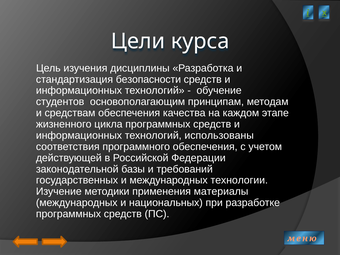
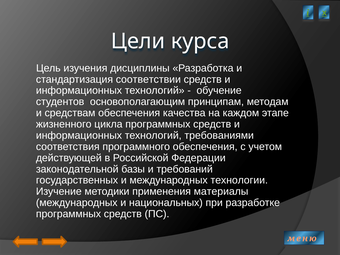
безопасности: безопасности -> соответствии
использованы: использованы -> требованиями
